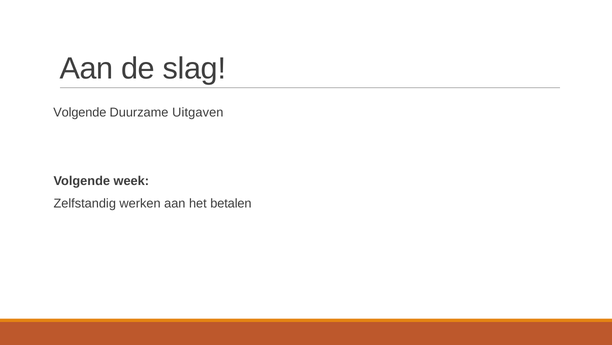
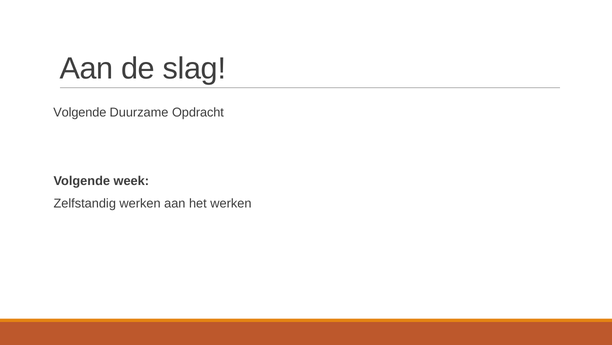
Uitgaven: Uitgaven -> Opdracht
het betalen: betalen -> werken
